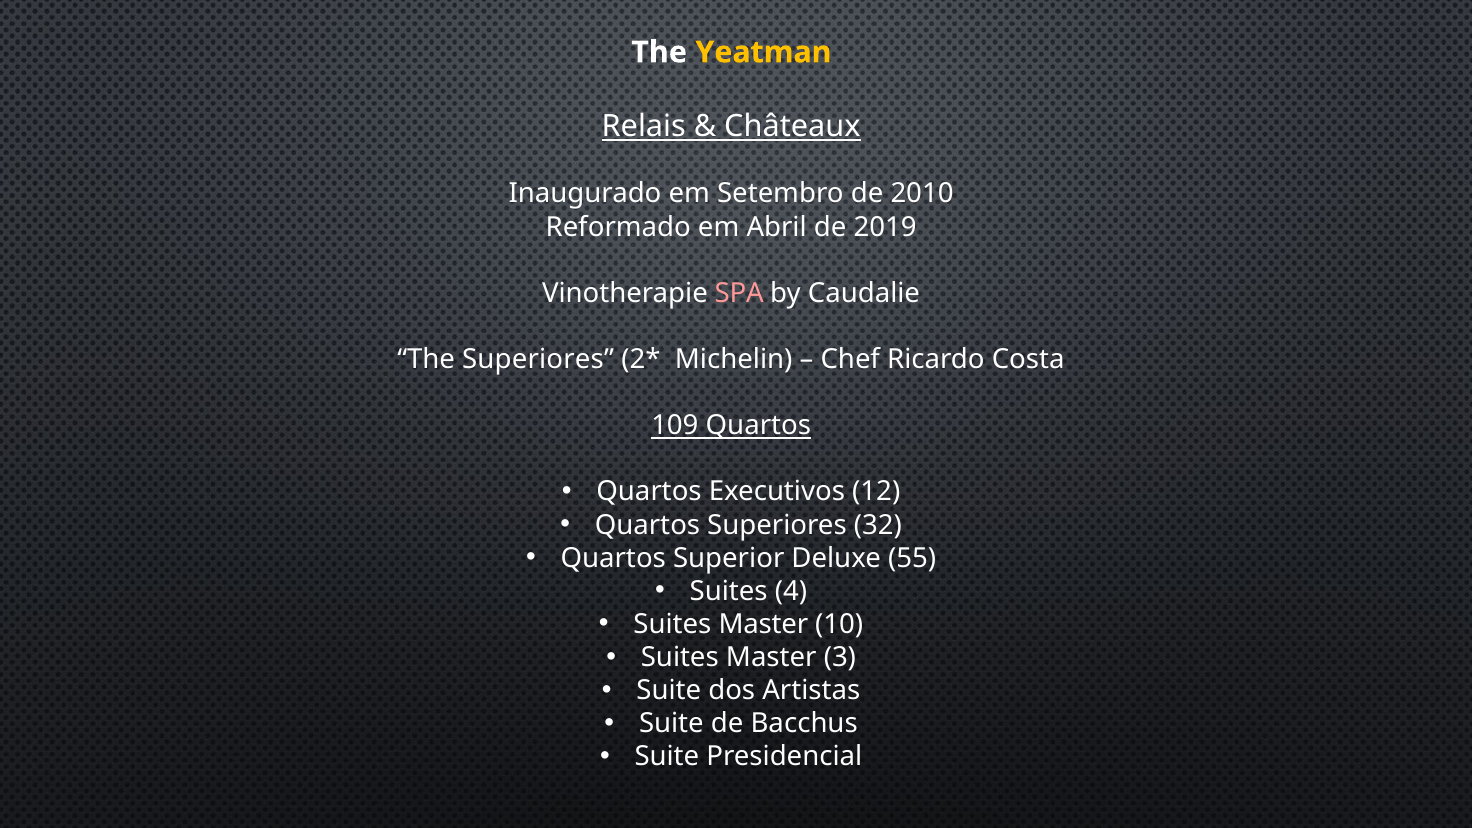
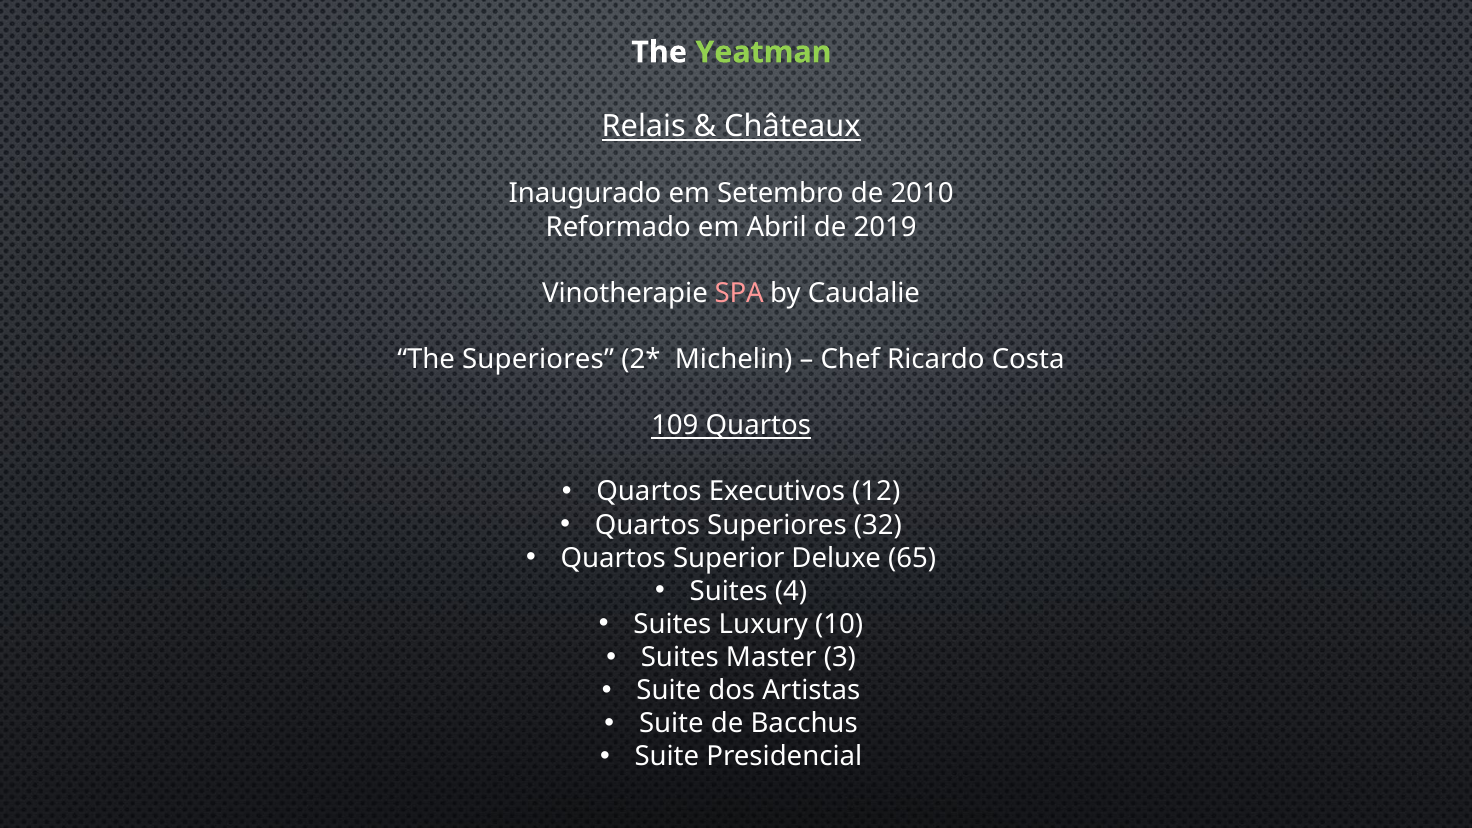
Yeatman colour: yellow -> light green
55: 55 -> 65
Master at (763, 624): Master -> Luxury
